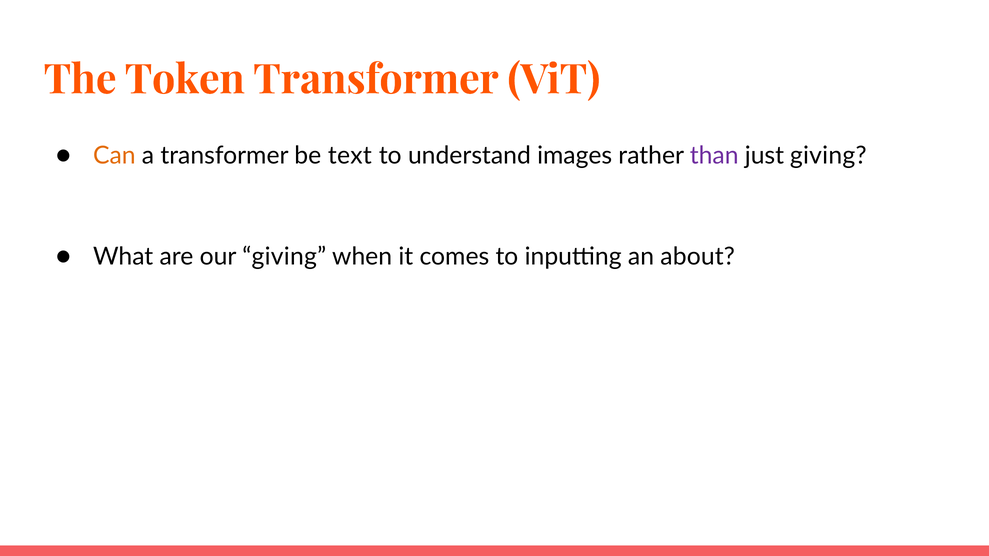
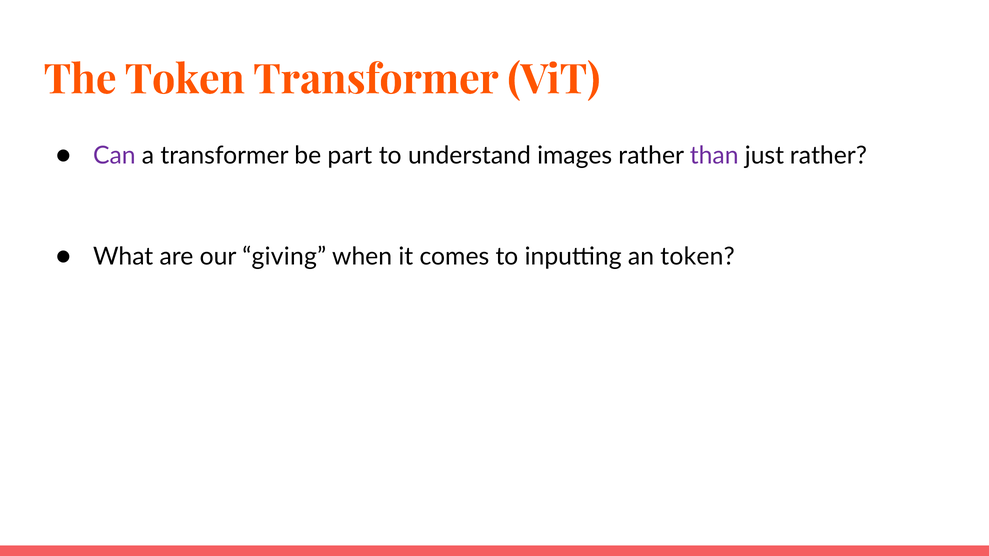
Can colour: orange -> purple
text: text -> part
just giving: giving -> rather
an about: about -> token
